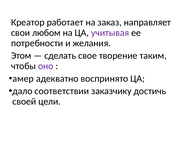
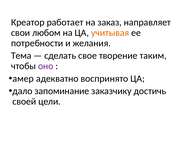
учитывая colour: purple -> orange
Этом: Этом -> Тема
соответствии: соответствии -> запоминание
